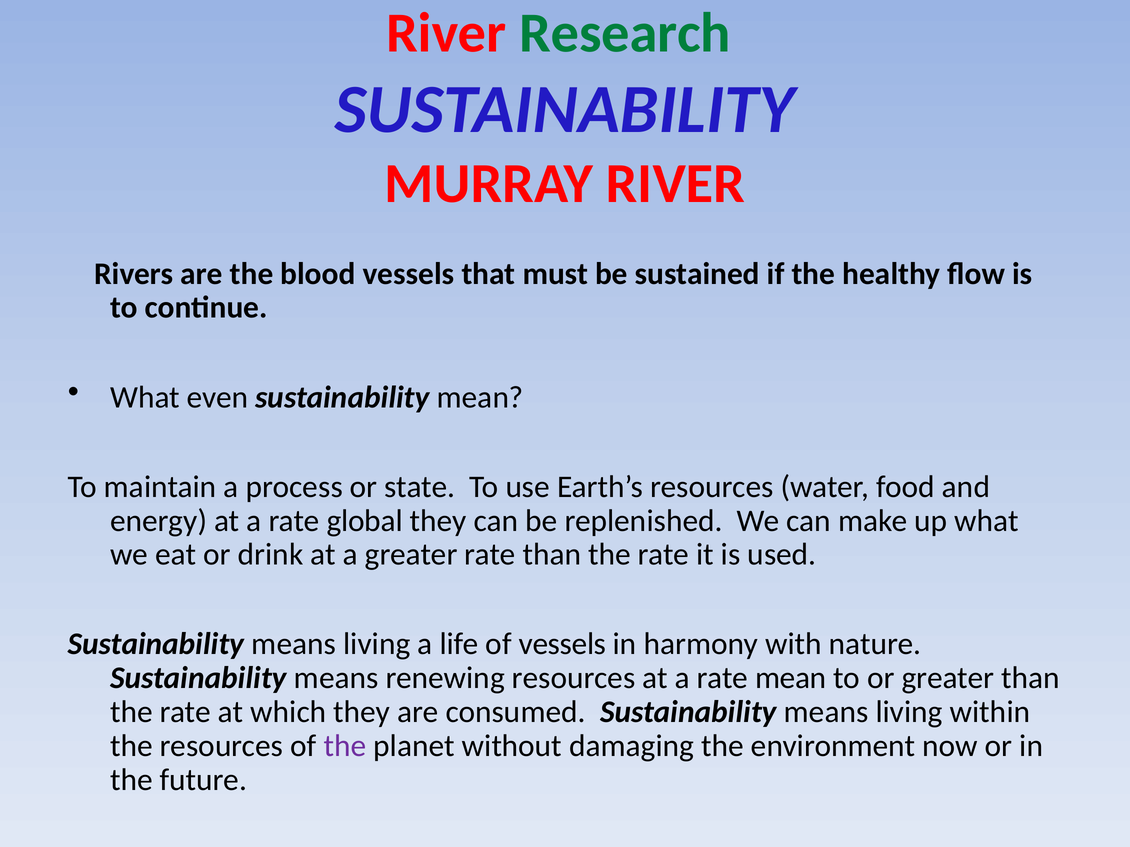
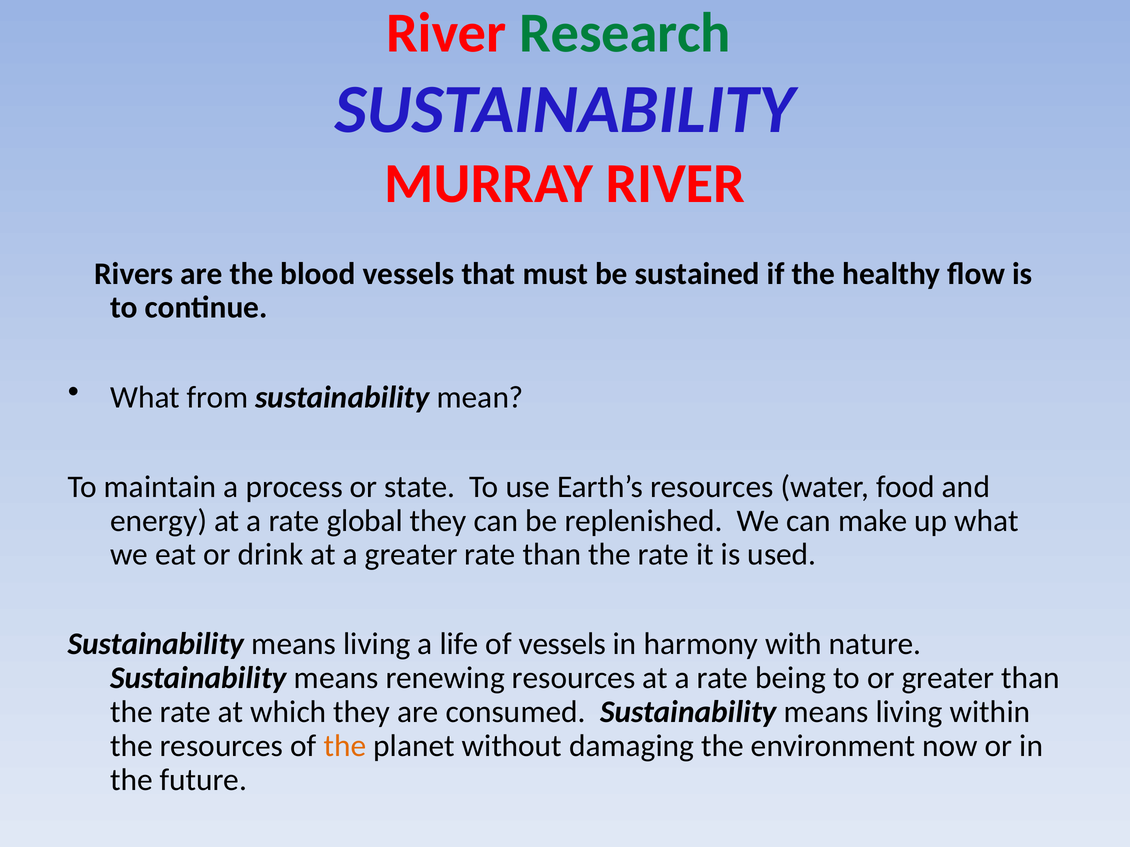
even: even -> from
rate mean: mean -> being
the at (345, 746) colour: purple -> orange
